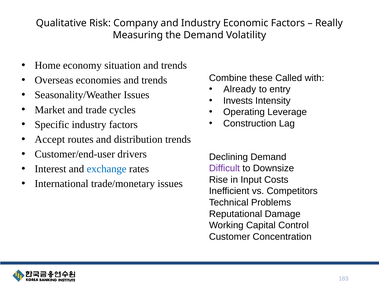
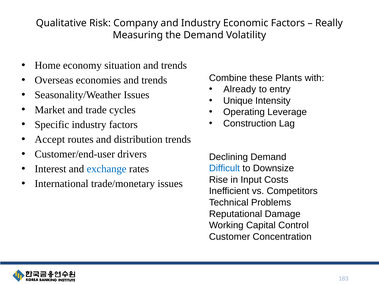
Called: Called -> Plants
Invests: Invests -> Unique
Difficult colour: purple -> blue
